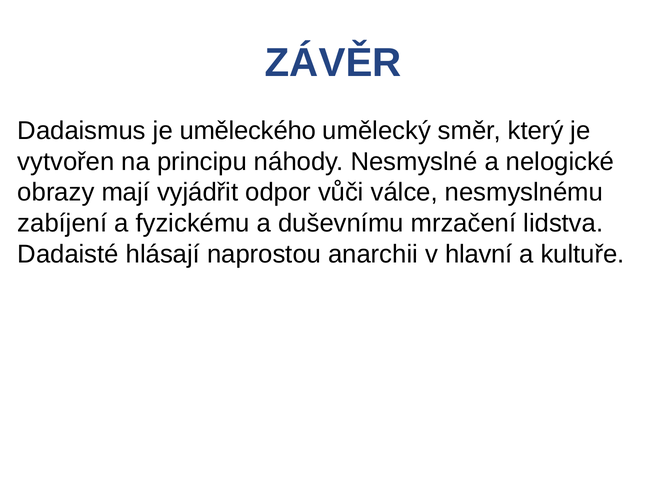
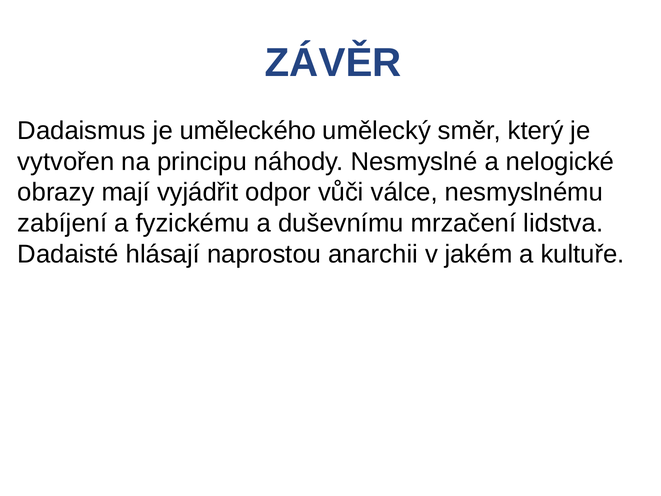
hlavní: hlavní -> jakém
